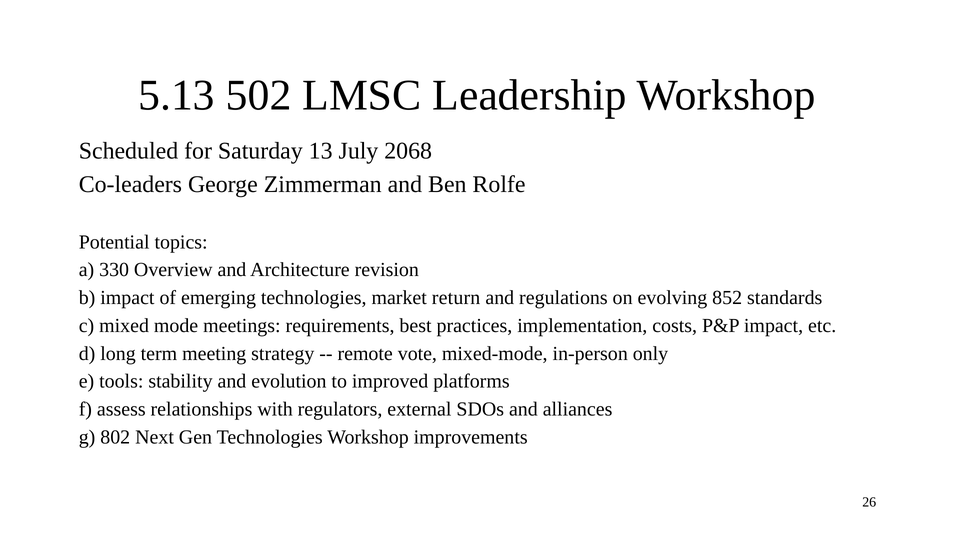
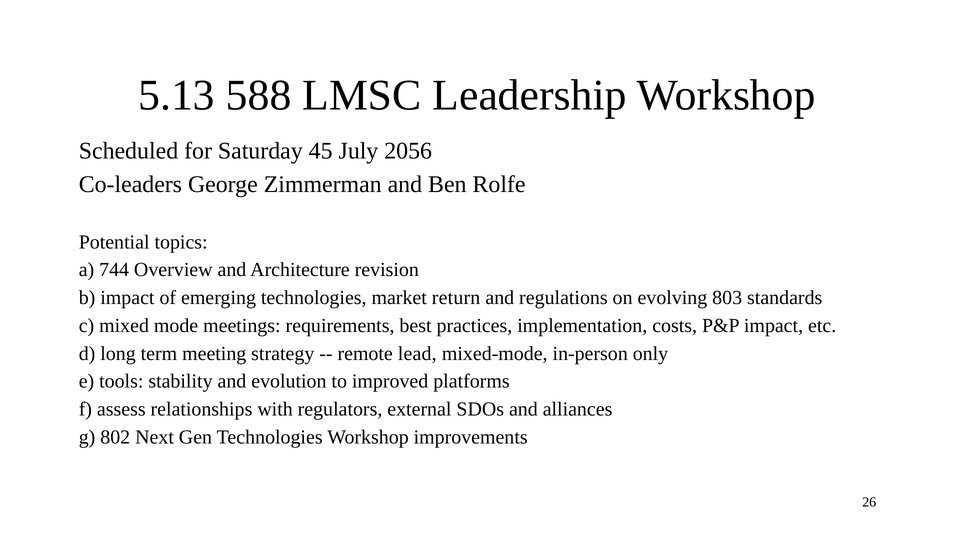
502: 502 -> 588
13: 13 -> 45
2068: 2068 -> 2056
330: 330 -> 744
852: 852 -> 803
vote: vote -> lead
